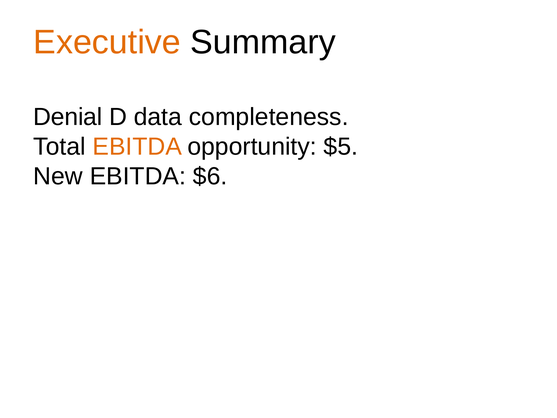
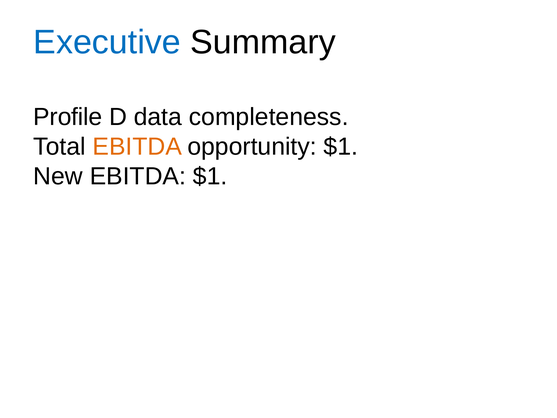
Executive colour: orange -> blue
Denial: Denial -> Profile
opportunity $5: $5 -> $1
EBITDA $6: $6 -> $1
